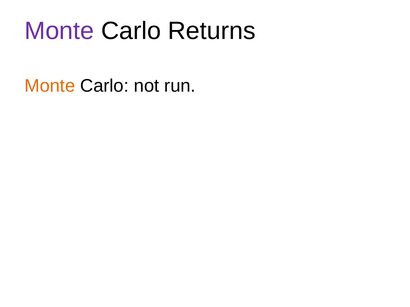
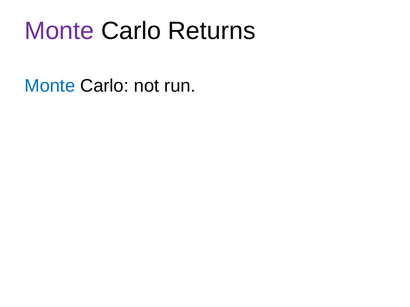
Monte at (50, 86) colour: orange -> blue
